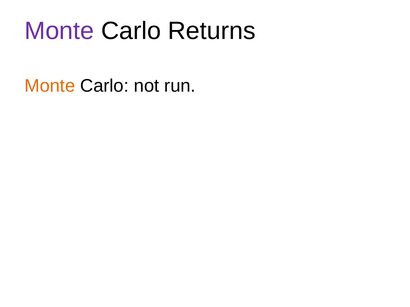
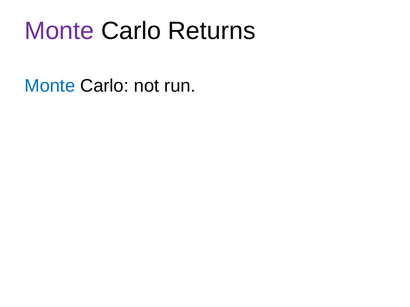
Monte at (50, 86) colour: orange -> blue
